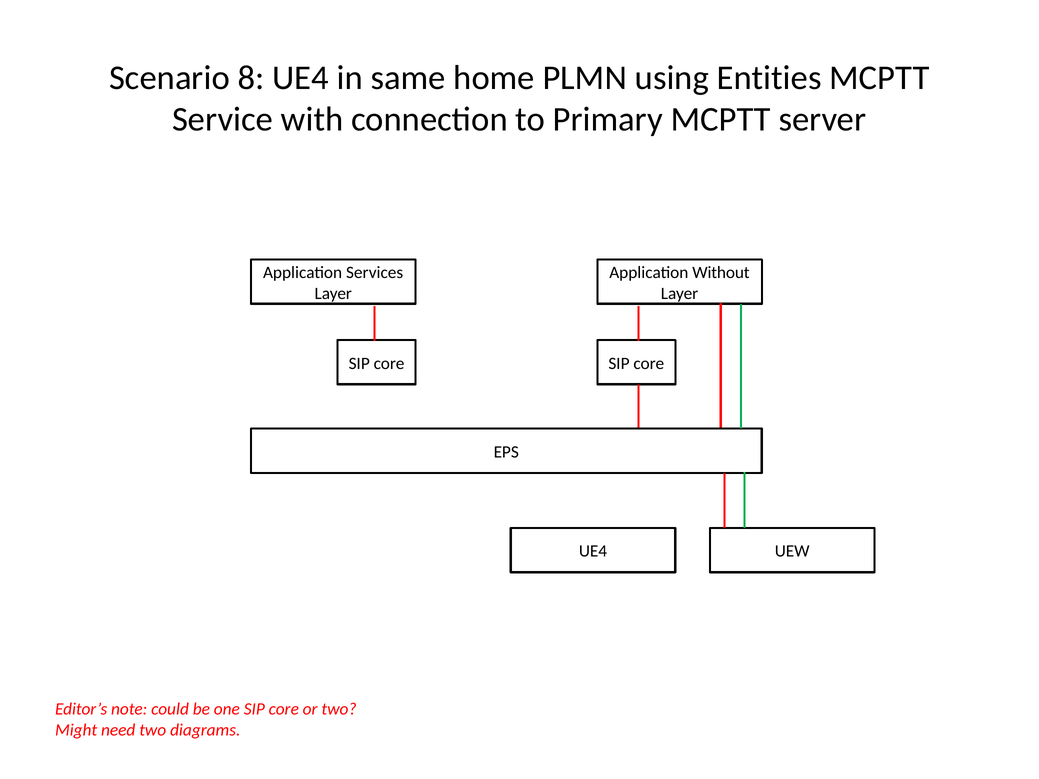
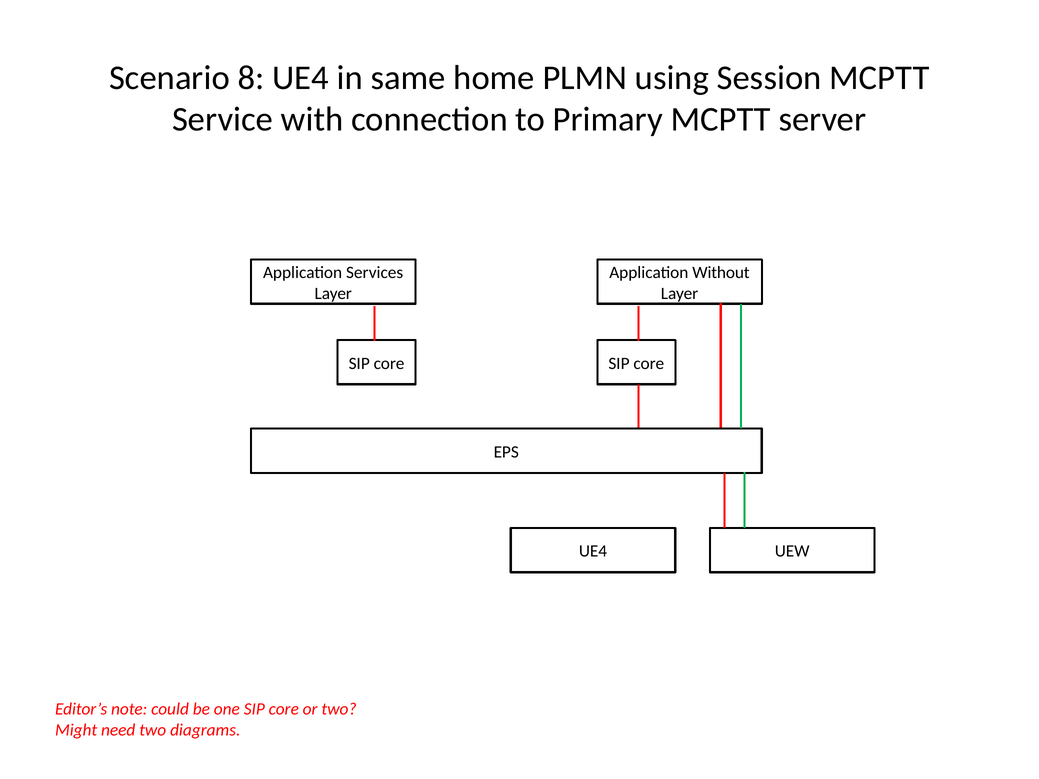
Entities: Entities -> Session
